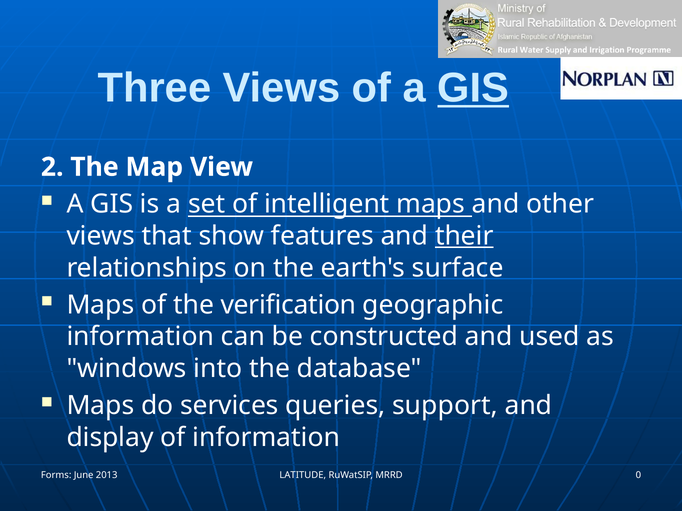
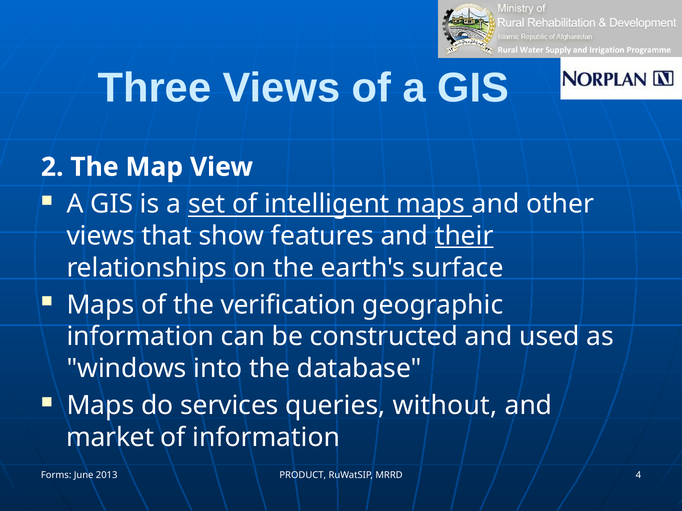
GIS at (473, 88) underline: present -> none
support: support -> without
display: display -> market
LATITUDE: LATITUDE -> PRODUCT
0: 0 -> 4
